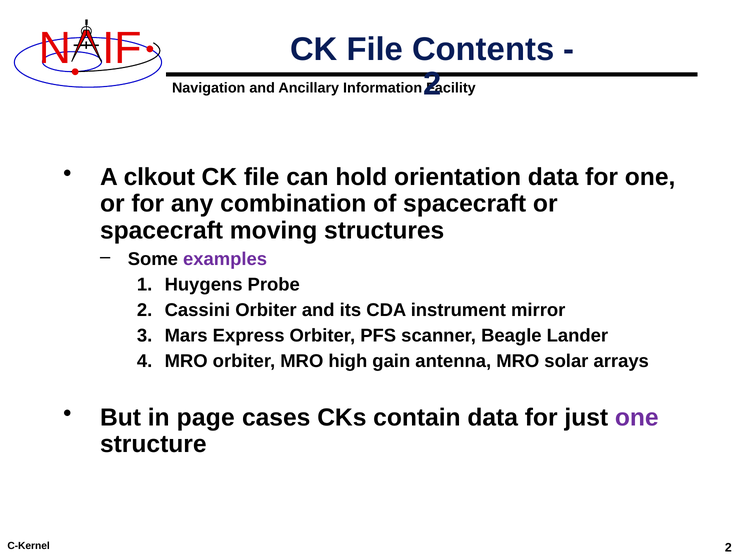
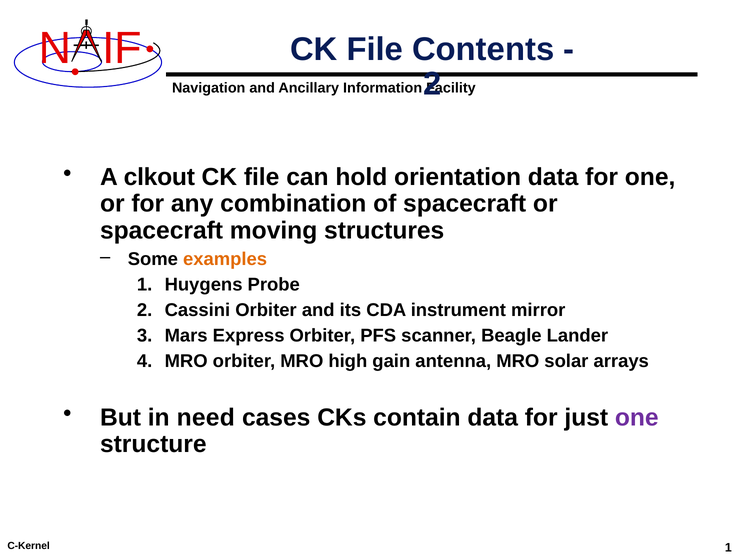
examples colour: purple -> orange
page: page -> need
C-Kernel 2: 2 -> 1
